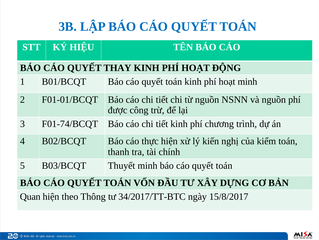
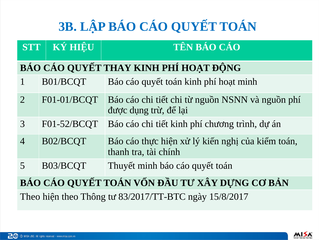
công: công -> dụng
F01-74/BCQT: F01-74/BCQT -> F01-52/BCQT
Quan at (30, 196): Quan -> Theo
34/2017/TT-BTC: 34/2017/TT-BTC -> 83/2017/TT-BTC
